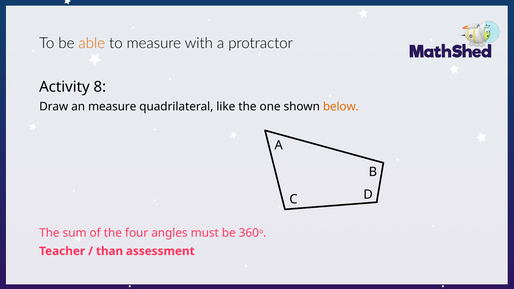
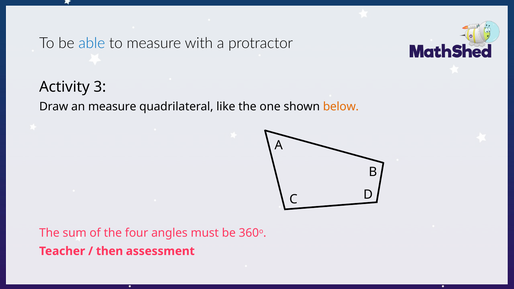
able colour: orange -> blue
8: 8 -> 3
than: than -> then
